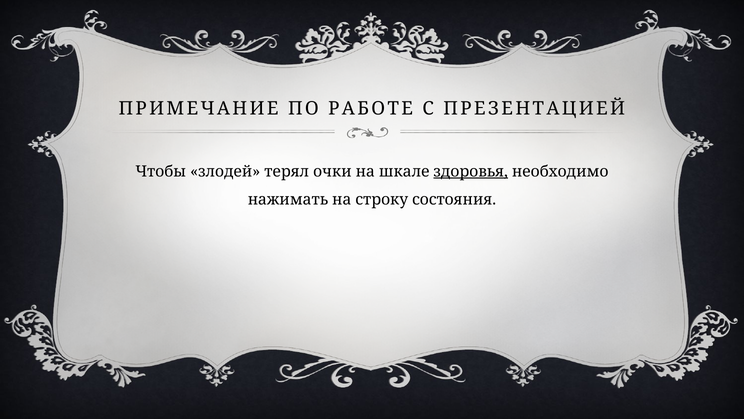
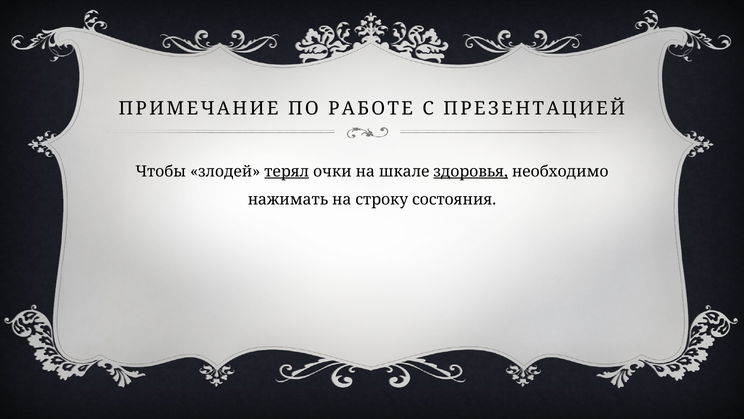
терял underline: none -> present
